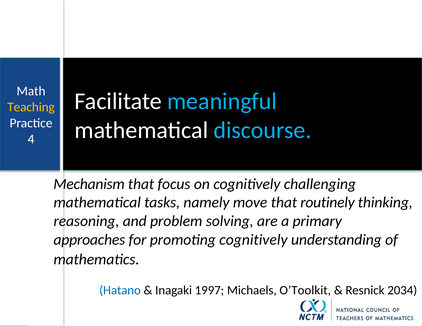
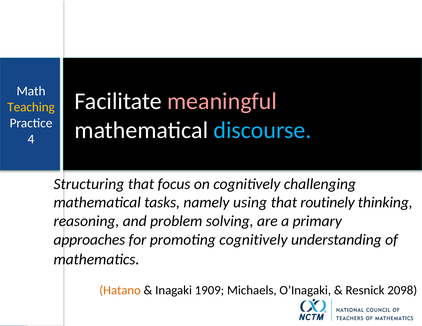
meaningful colour: light blue -> pink
Mechanism: Mechanism -> Structuring
move: move -> using
Hatano colour: blue -> orange
1997: 1997 -> 1909
O’Toolkit: O’Toolkit -> O’Inagaki
2034: 2034 -> 2098
